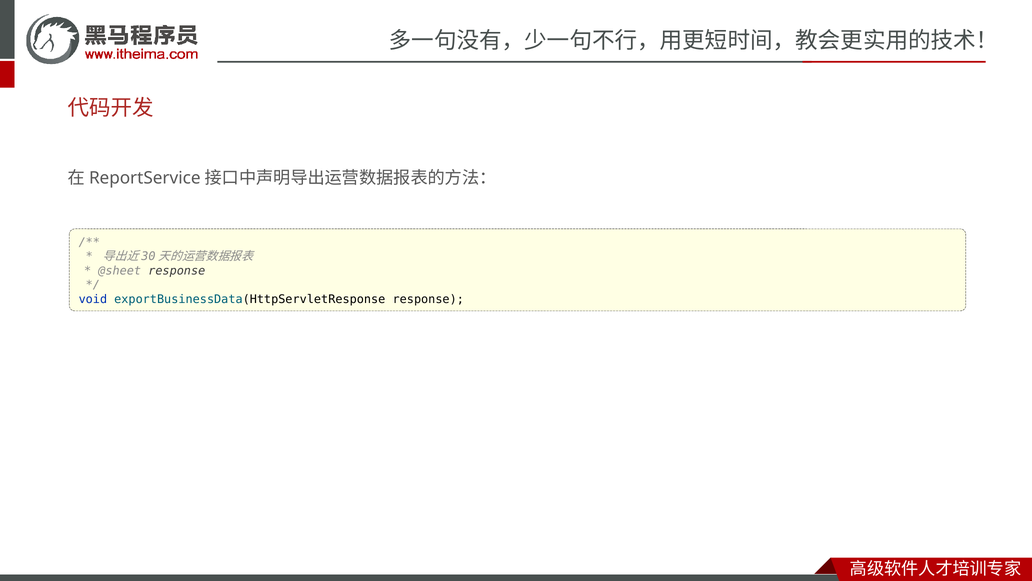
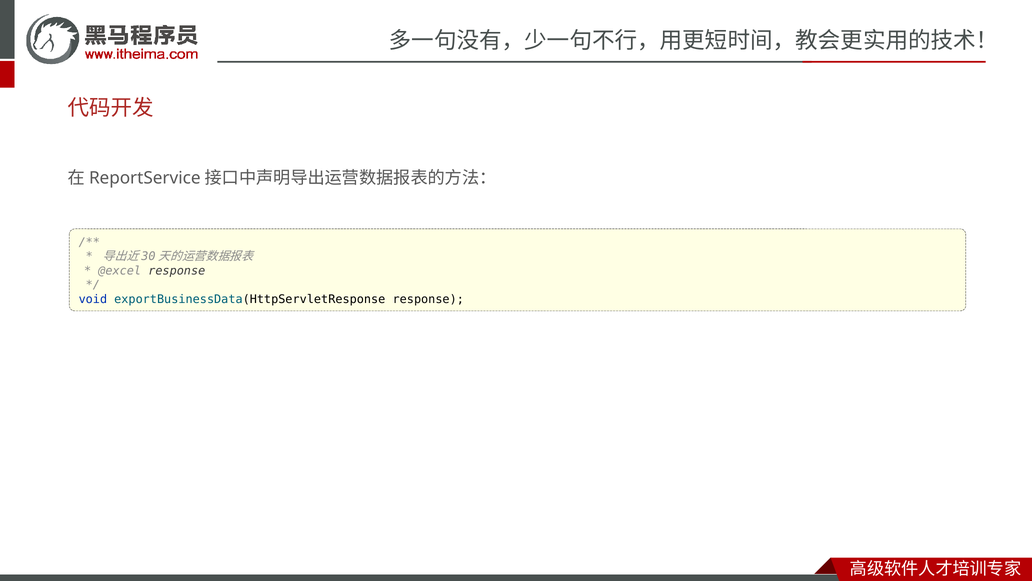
@sheet: @sheet -> @excel
